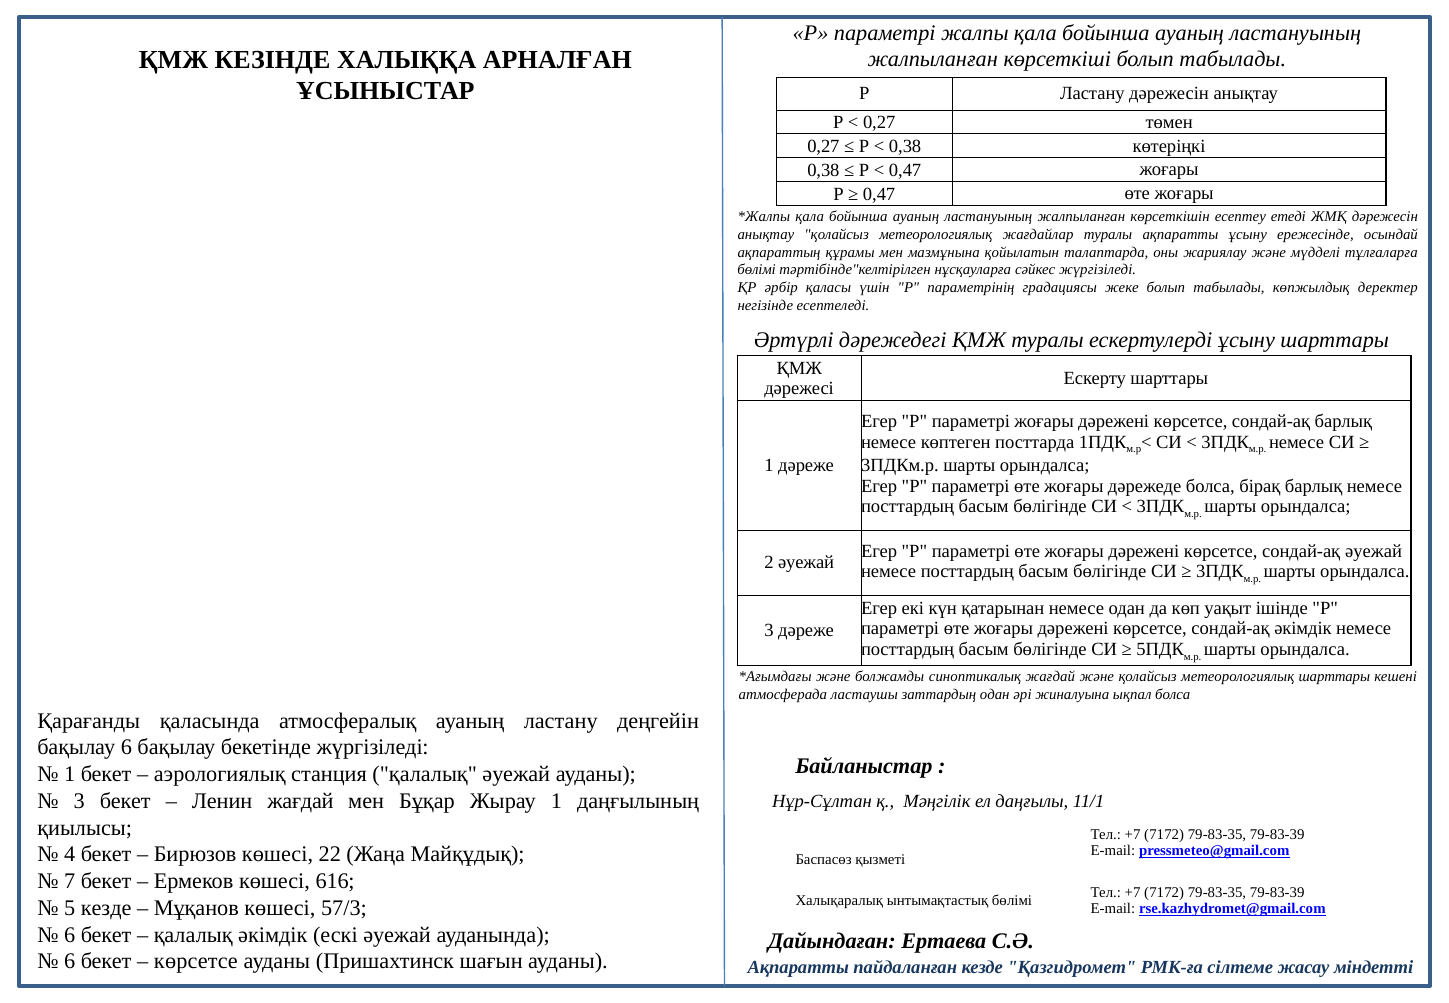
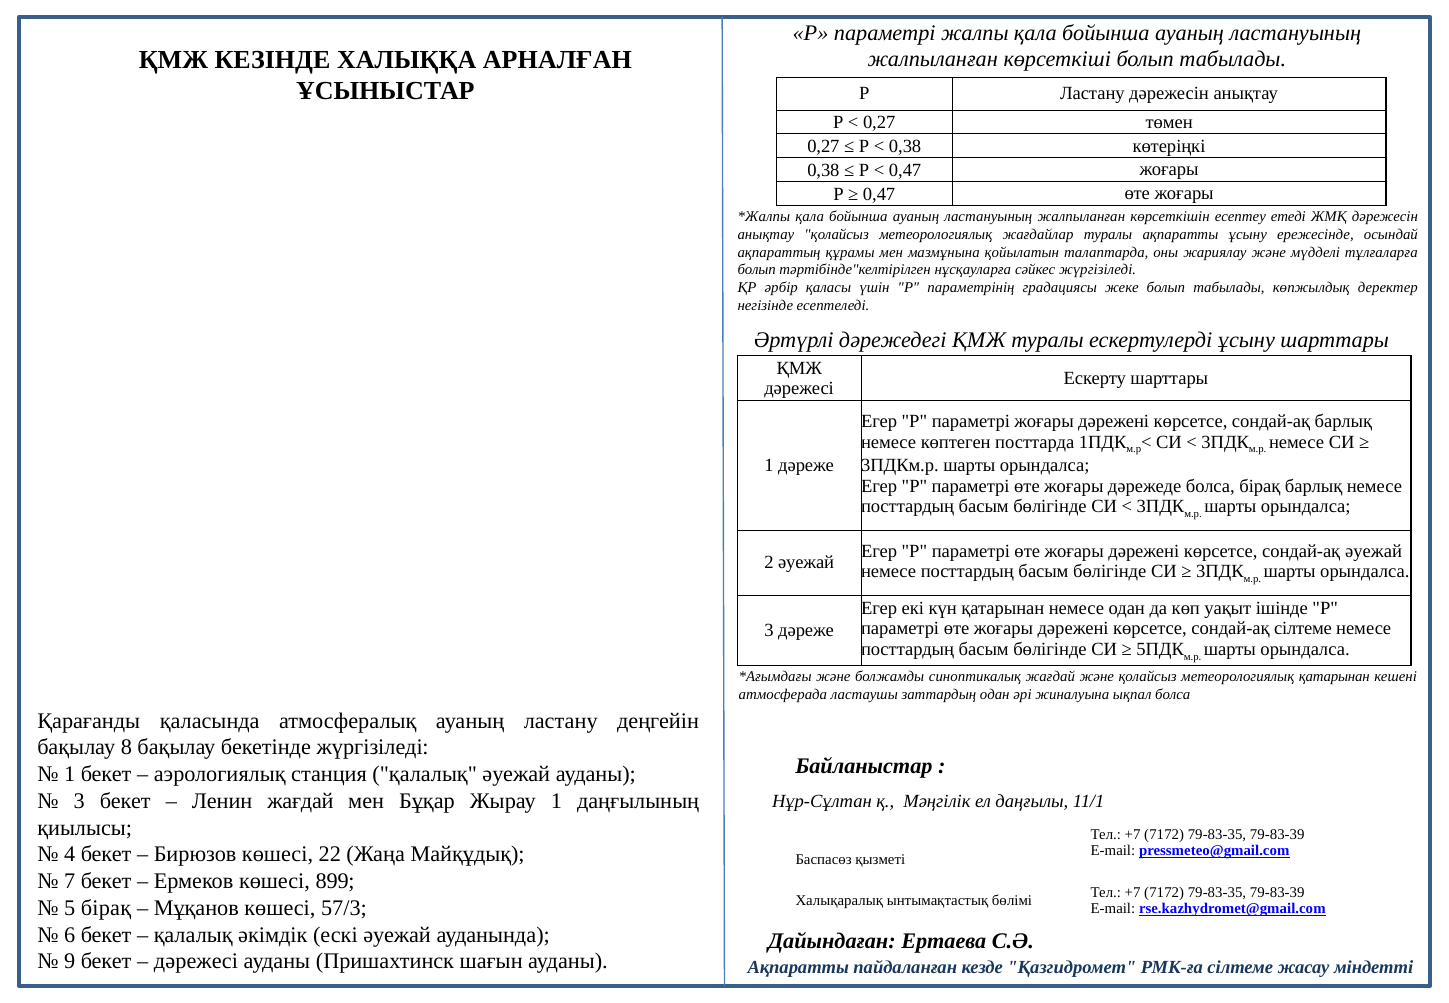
бөлімі at (757, 270): бөлімі -> болып
сондай-ақ әкімдік: әкімдік -> сілтеме
метеорологиялық шарттары: шарттары -> қатарынан
бақылау 6: 6 -> 8
616: 616 -> 899
5 кезде: кезде -> бірақ
6 at (70, 962): 6 -> 9
көрсетсе at (196, 962): көрсетсе -> дәрежесі
